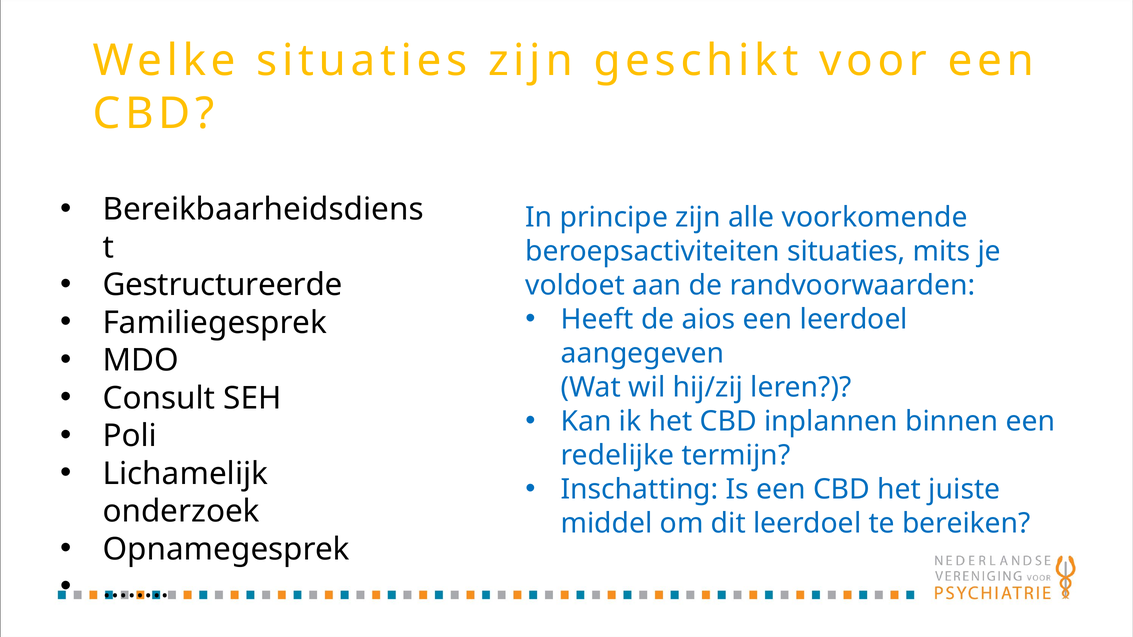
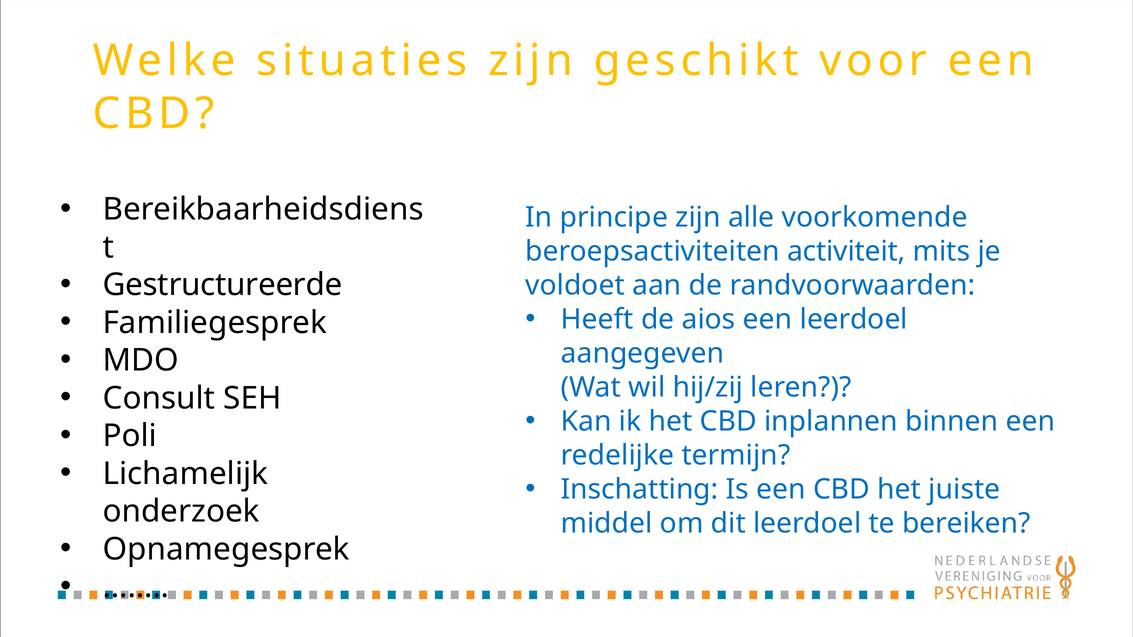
beroepsactiviteiten situaties: situaties -> activiteit
